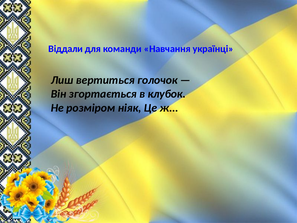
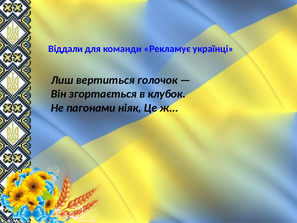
Навчання: Навчання -> Рекламує
розміром: розміром -> пагонами
